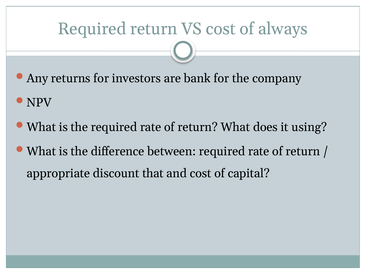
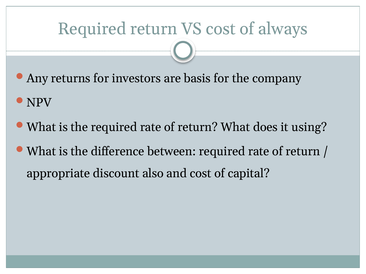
bank: bank -> basis
that: that -> also
